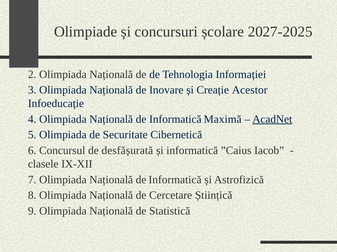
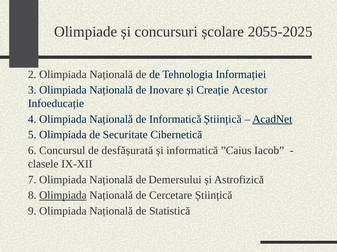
2027-2025: 2027-2025 -> 2055-2025
Informatică Maximă: Maximă -> Științică
Informatică at (175, 180): Informatică -> Demersului
Olimpiada at (63, 196) underline: none -> present
